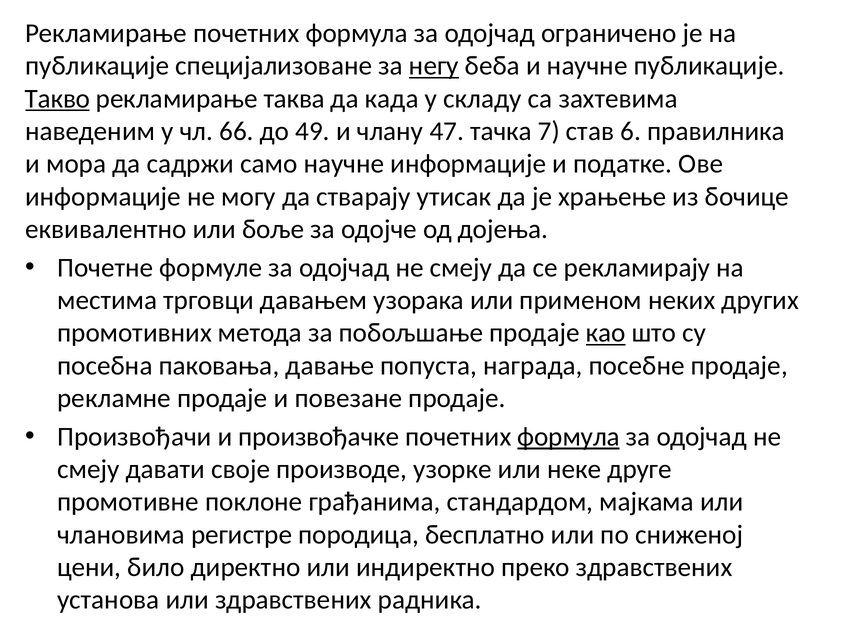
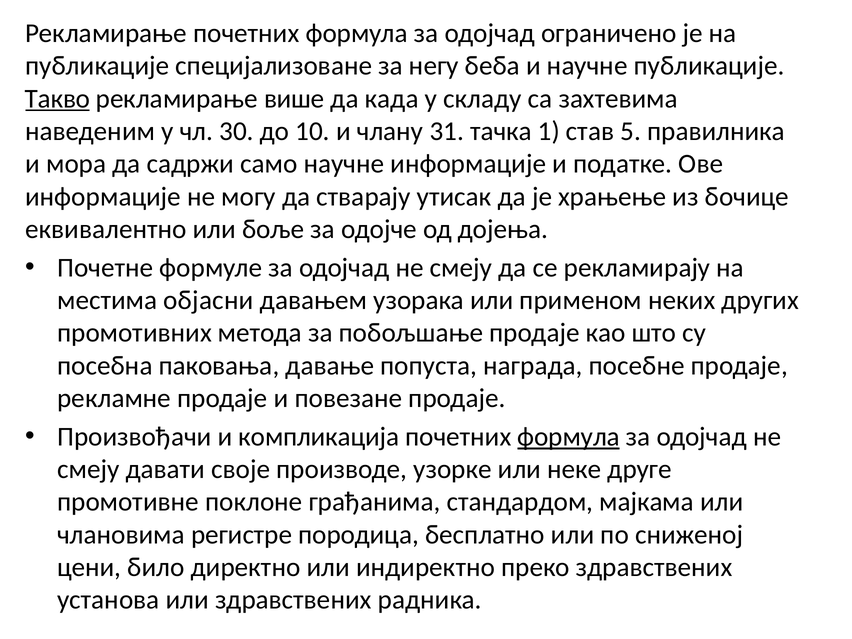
негу underline: present -> none
таква: таква -> више
66: 66 -> 30
49: 49 -> 10
47: 47 -> 31
7: 7 -> 1
6: 6 -> 5
трговци: трговци -> објасни
као underline: present -> none
произвођачке: произвођачке -> компликација
